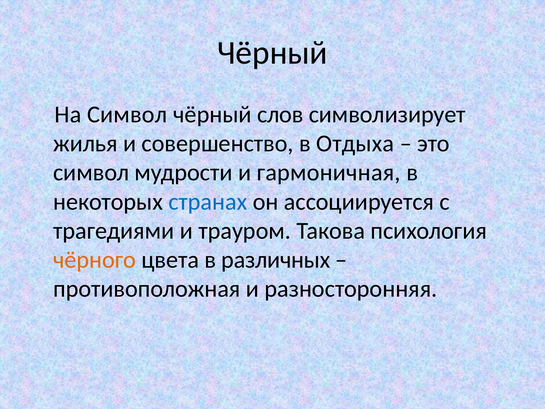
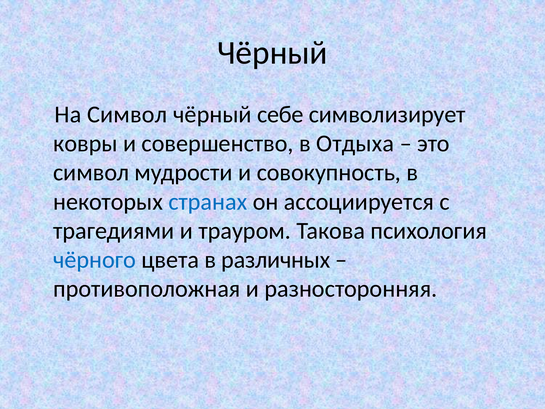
слов: слов -> себе
жилья: жилья -> ковры
гармоничная: гармоничная -> совокупность
чёрного colour: orange -> blue
